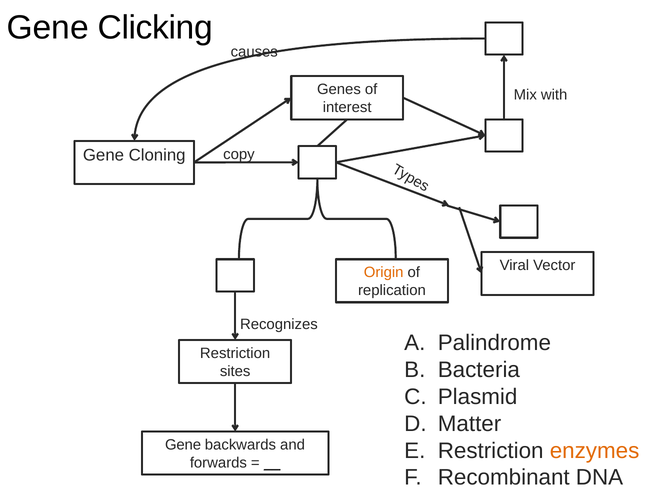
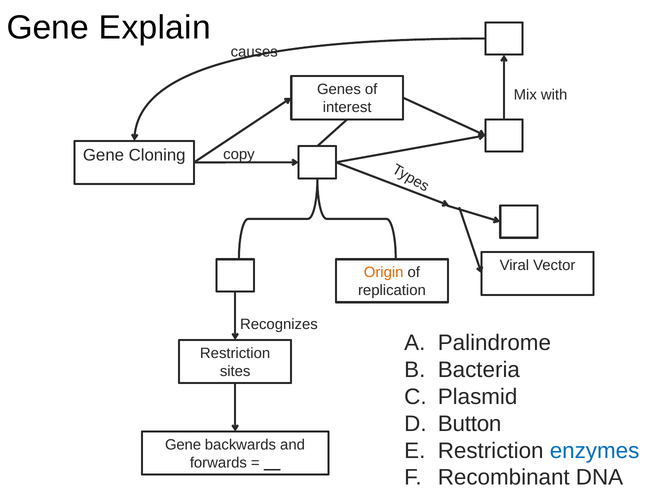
Clicking: Clicking -> Explain
Matter: Matter -> Button
enzymes colour: orange -> blue
